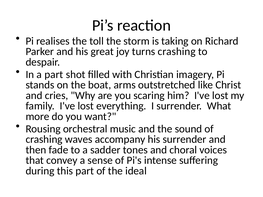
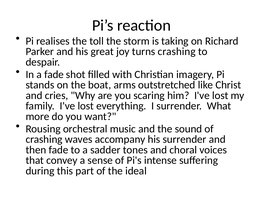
a part: part -> fade
